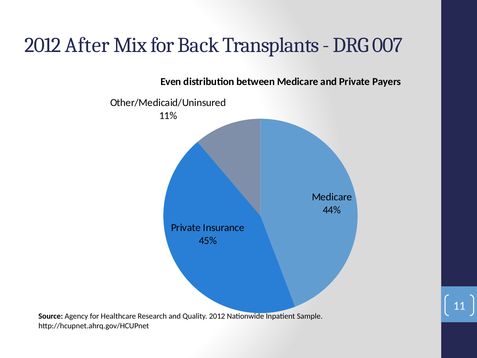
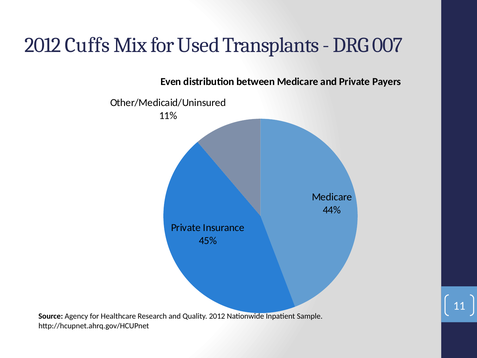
After: After -> Cuffs
Back: Back -> Used
